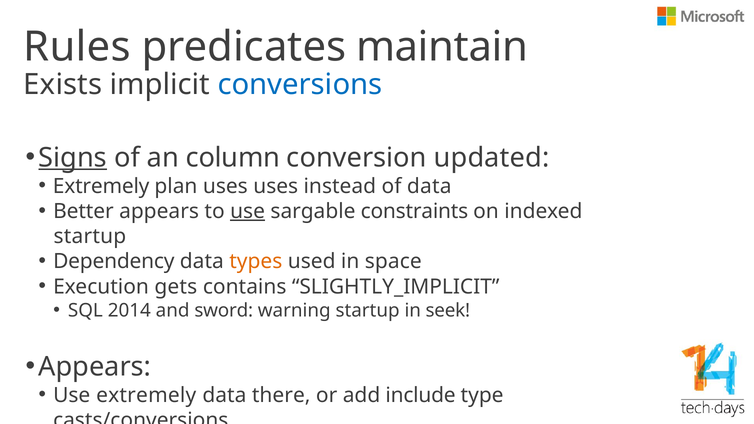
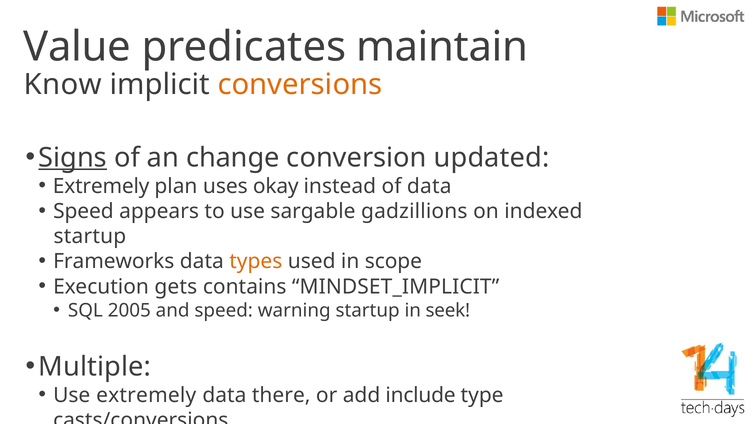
Rules: Rules -> Value
Exists: Exists -> Know
conversions colour: blue -> orange
column: column -> change
uses uses: uses -> okay
Better at (83, 211): Better -> Speed
use at (248, 211) underline: present -> none
constraints: constraints -> gadzillions
Dependency: Dependency -> Frameworks
space: space -> scope
SLIGHTLY_IMPLICIT: SLIGHTLY_IMPLICIT -> MINDSET_IMPLICIT
2014: 2014 -> 2005
and sword: sword -> speed
Appears at (95, 367): Appears -> Multiple
